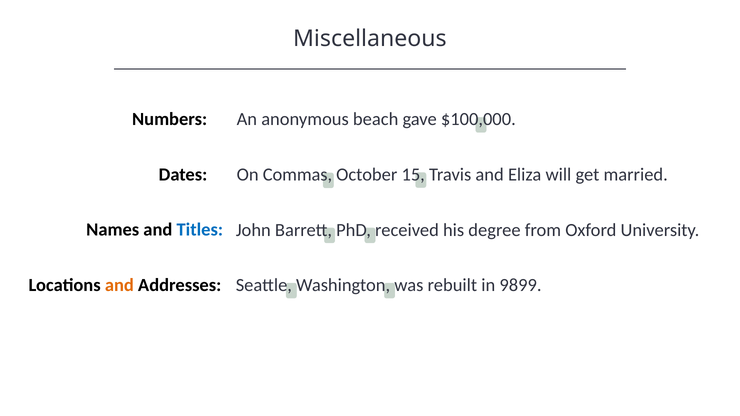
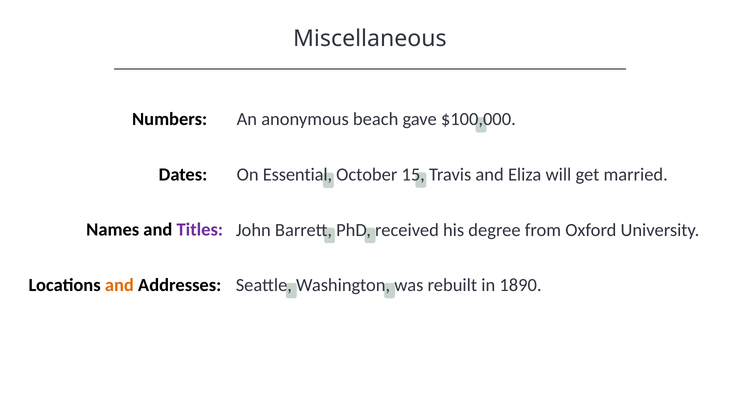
Commas: Commas -> Essential
Titles colour: blue -> purple
9899: 9899 -> 1890
